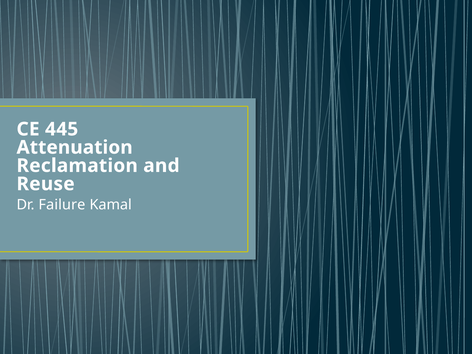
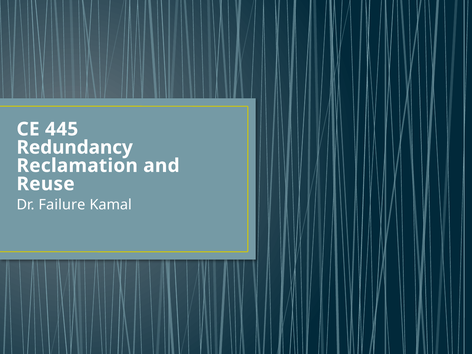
Attenuation: Attenuation -> Redundancy
